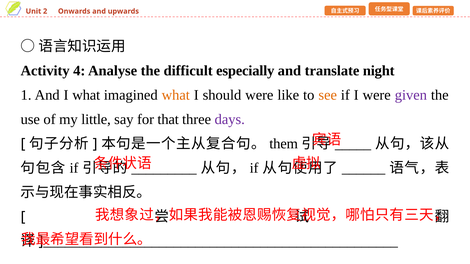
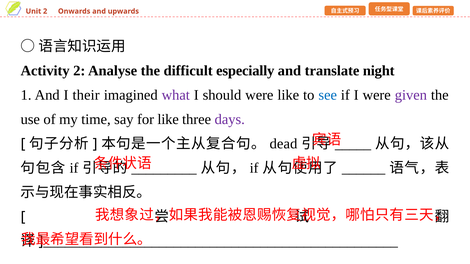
Activity 4: 4 -> 2
I what: what -> their
what at (176, 95) colour: orange -> purple
see colour: orange -> blue
little: little -> time
for that: that -> like
them: them -> dead
